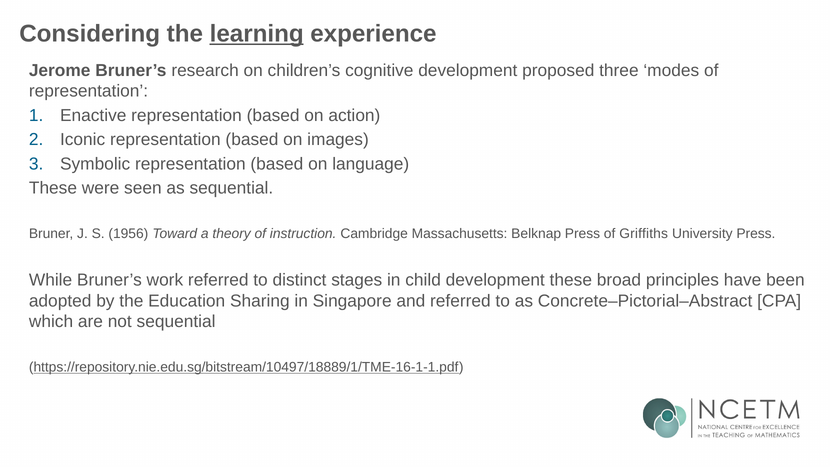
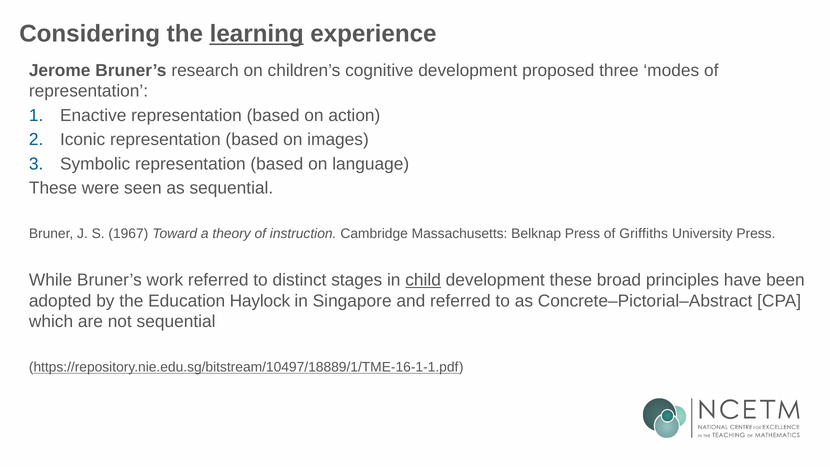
1956: 1956 -> 1967
child underline: none -> present
Sharing: Sharing -> Haylock
